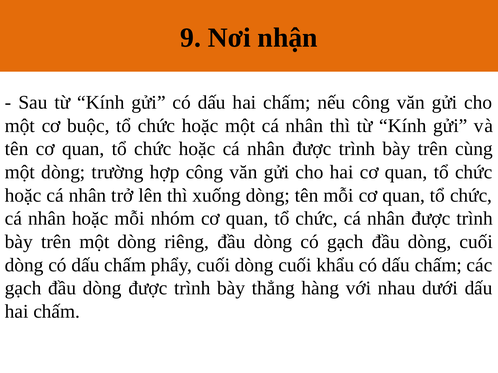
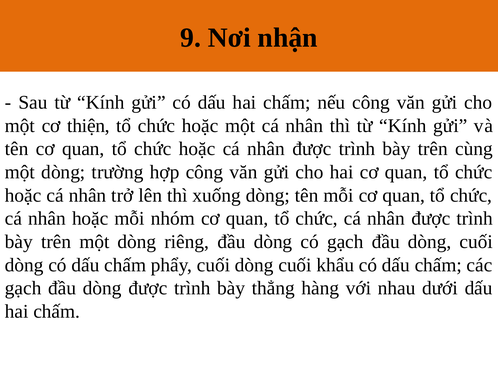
buộc: buộc -> thiện
